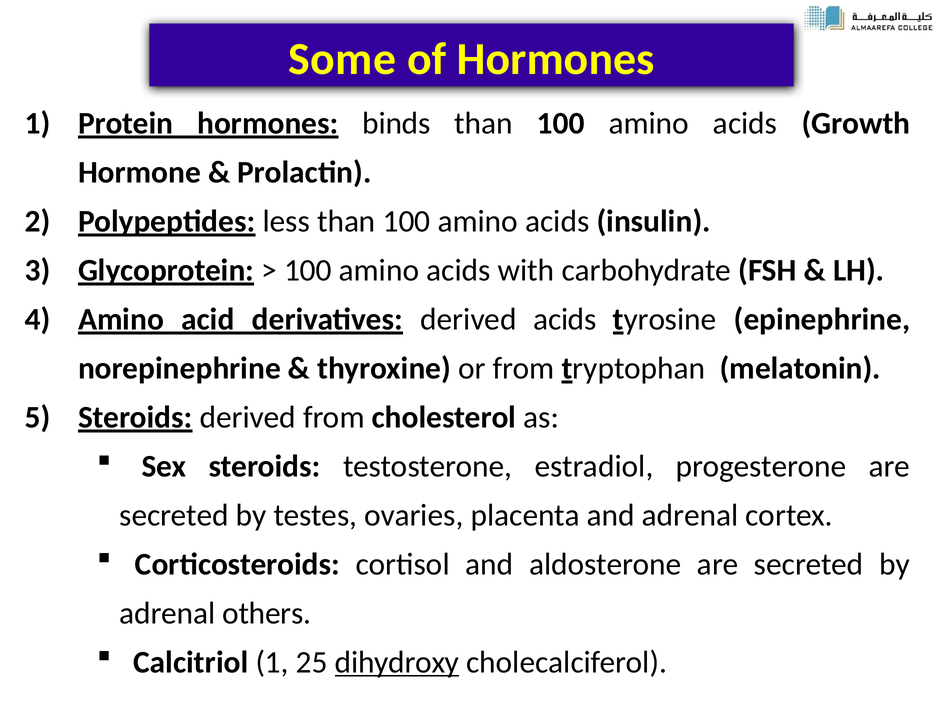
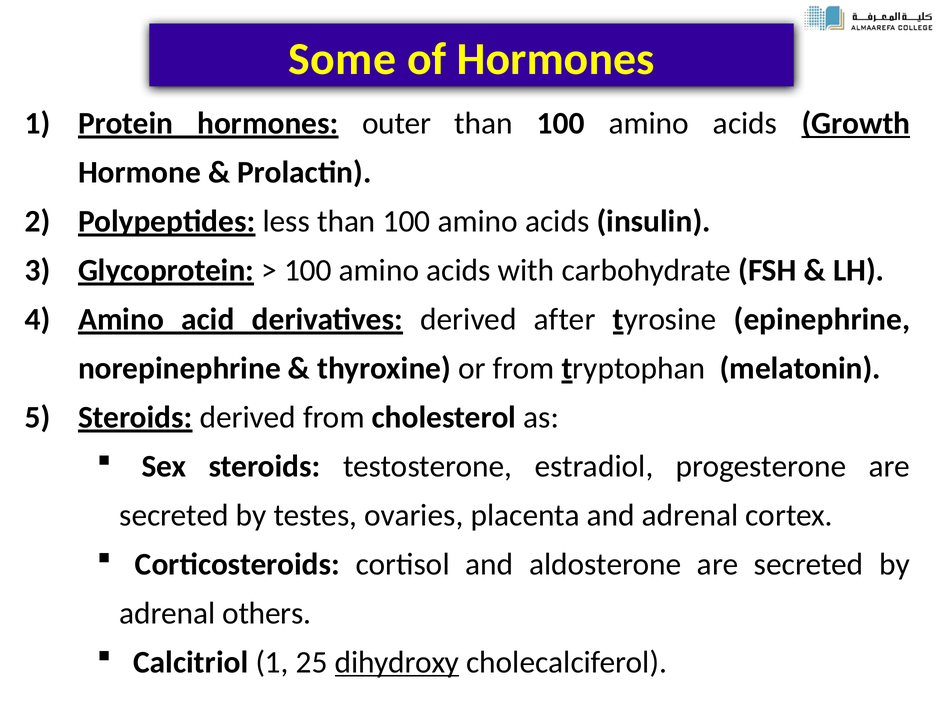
binds: binds -> outer
Growth underline: none -> present
derived acids: acids -> after
